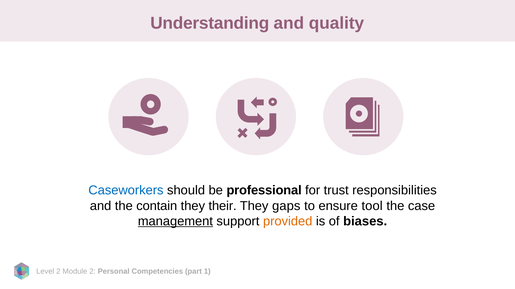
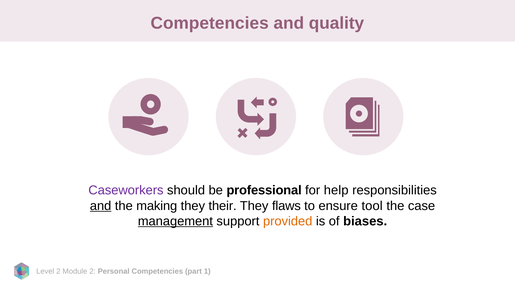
Understanding at (210, 23): Understanding -> Competencies
Caseworkers colour: blue -> purple
trust: trust -> help
and at (101, 206) underline: none -> present
contain: contain -> making
gaps: gaps -> flaws
